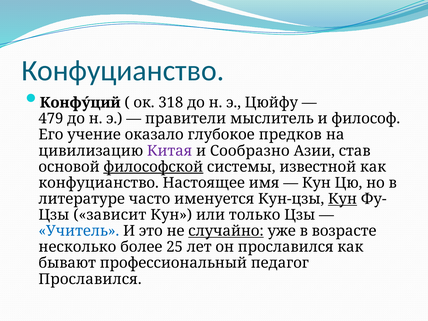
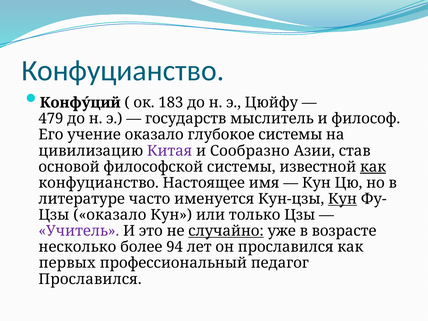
318: 318 -> 183
правители: правители -> государств
глубокое предков: предков -> системы
философской underline: present -> none
как at (373, 167) underline: none -> present
Цзы зависит: зависит -> оказало
Учитель colour: blue -> purple
25: 25 -> 94
бывают: бывают -> первых
